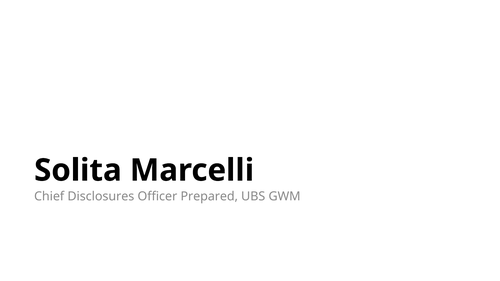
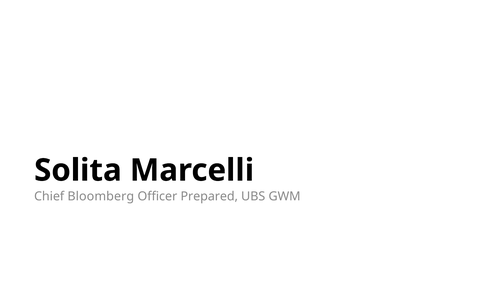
Disclosures: Disclosures -> Bloomberg
